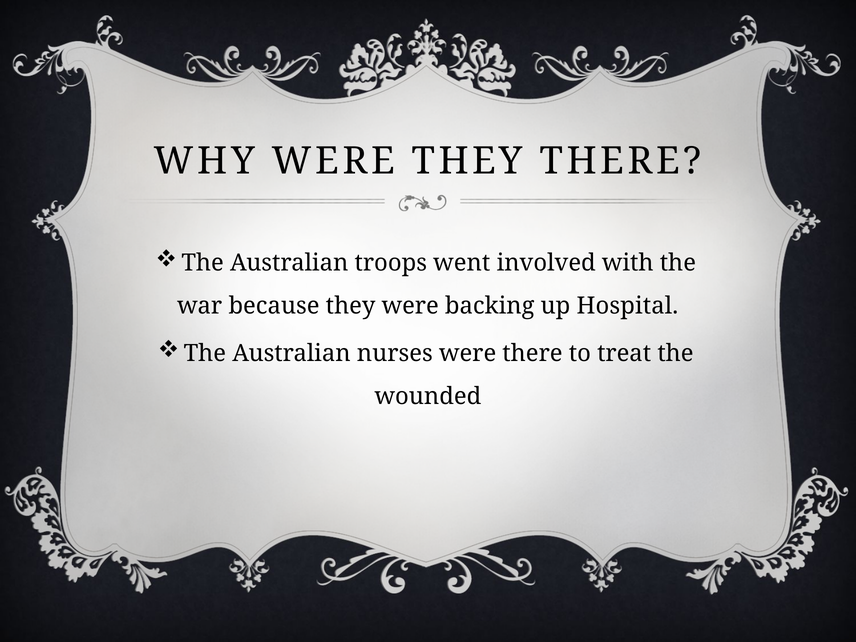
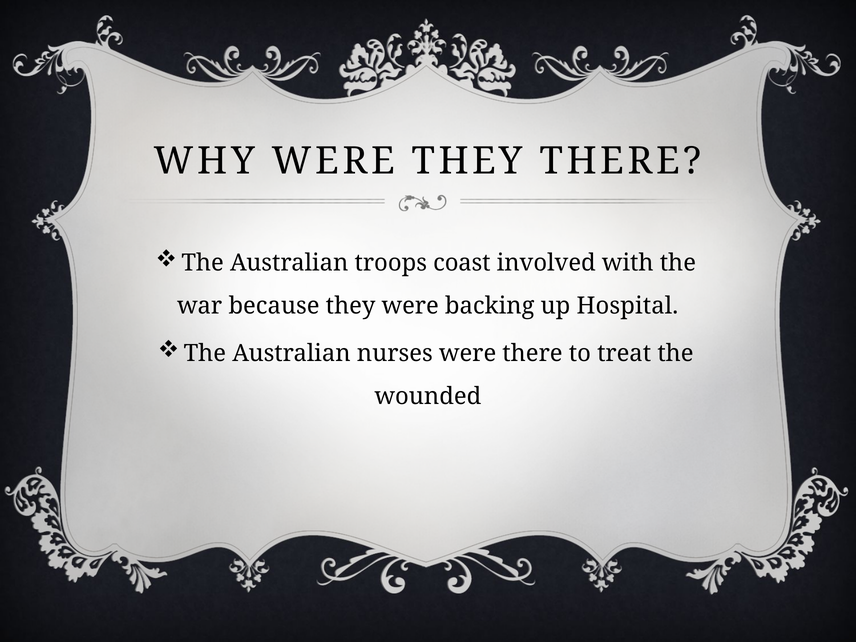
went: went -> coast
